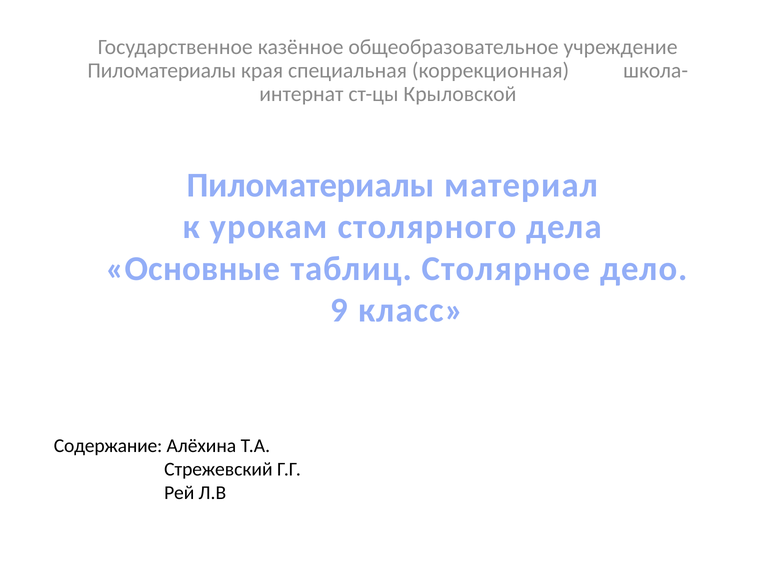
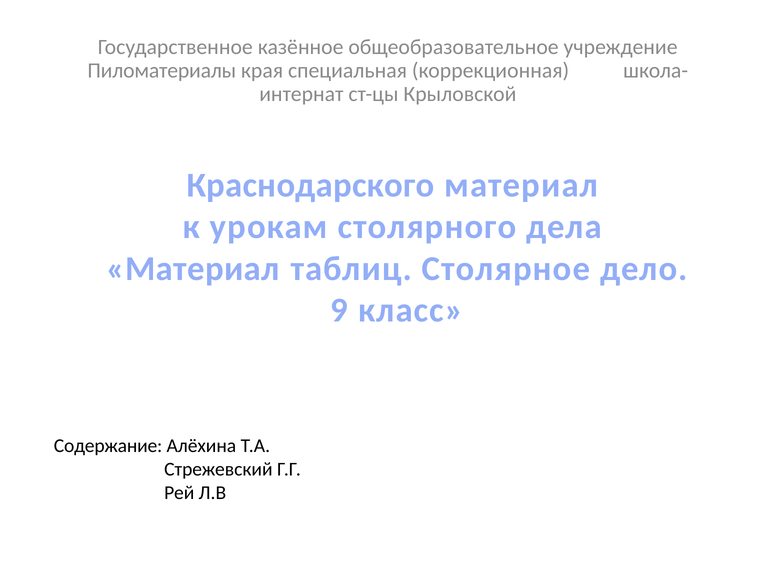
Пиломатериалы at (311, 185): Пиломатериалы -> Краснодарского
Основные at (193, 268): Основные -> Материал
